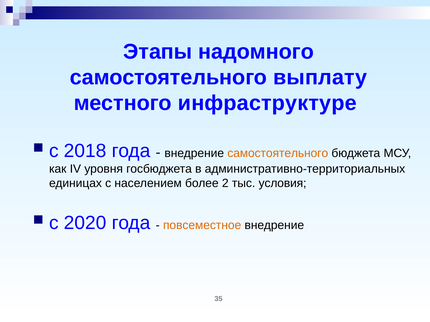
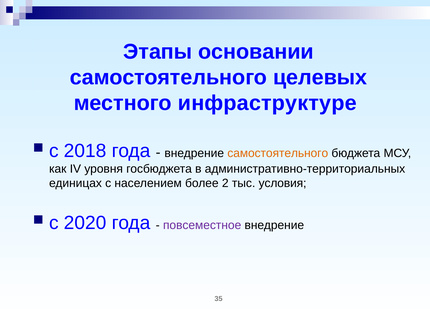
надомного: надомного -> основании
выплату: выплату -> целевых
повсеместное colour: orange -> purple
